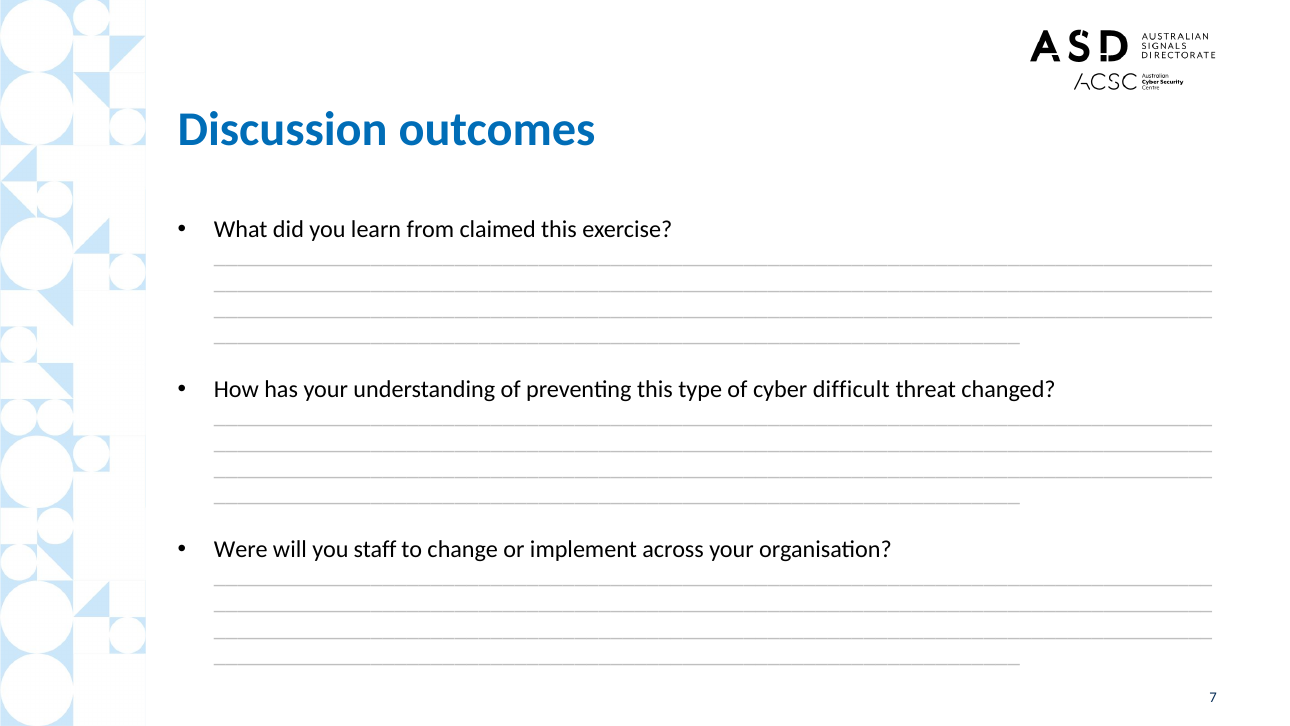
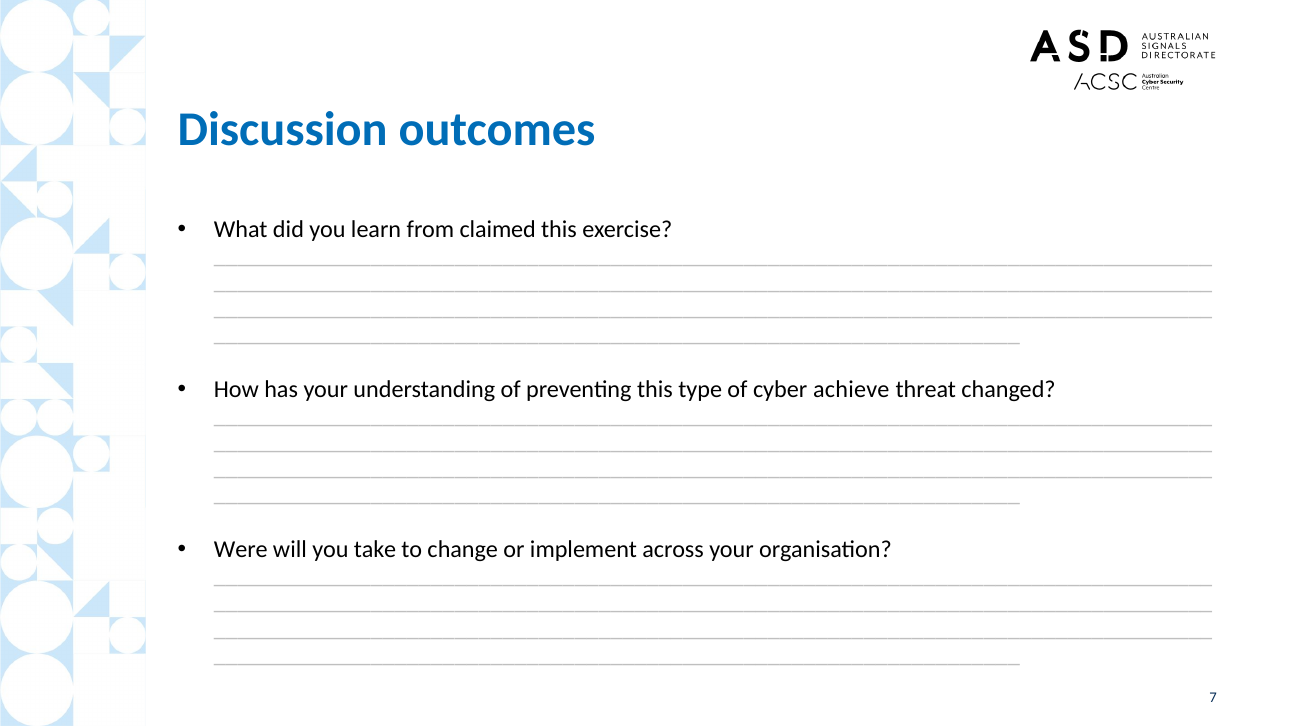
difficult: difficult -> achieve
staff: staff -> take
